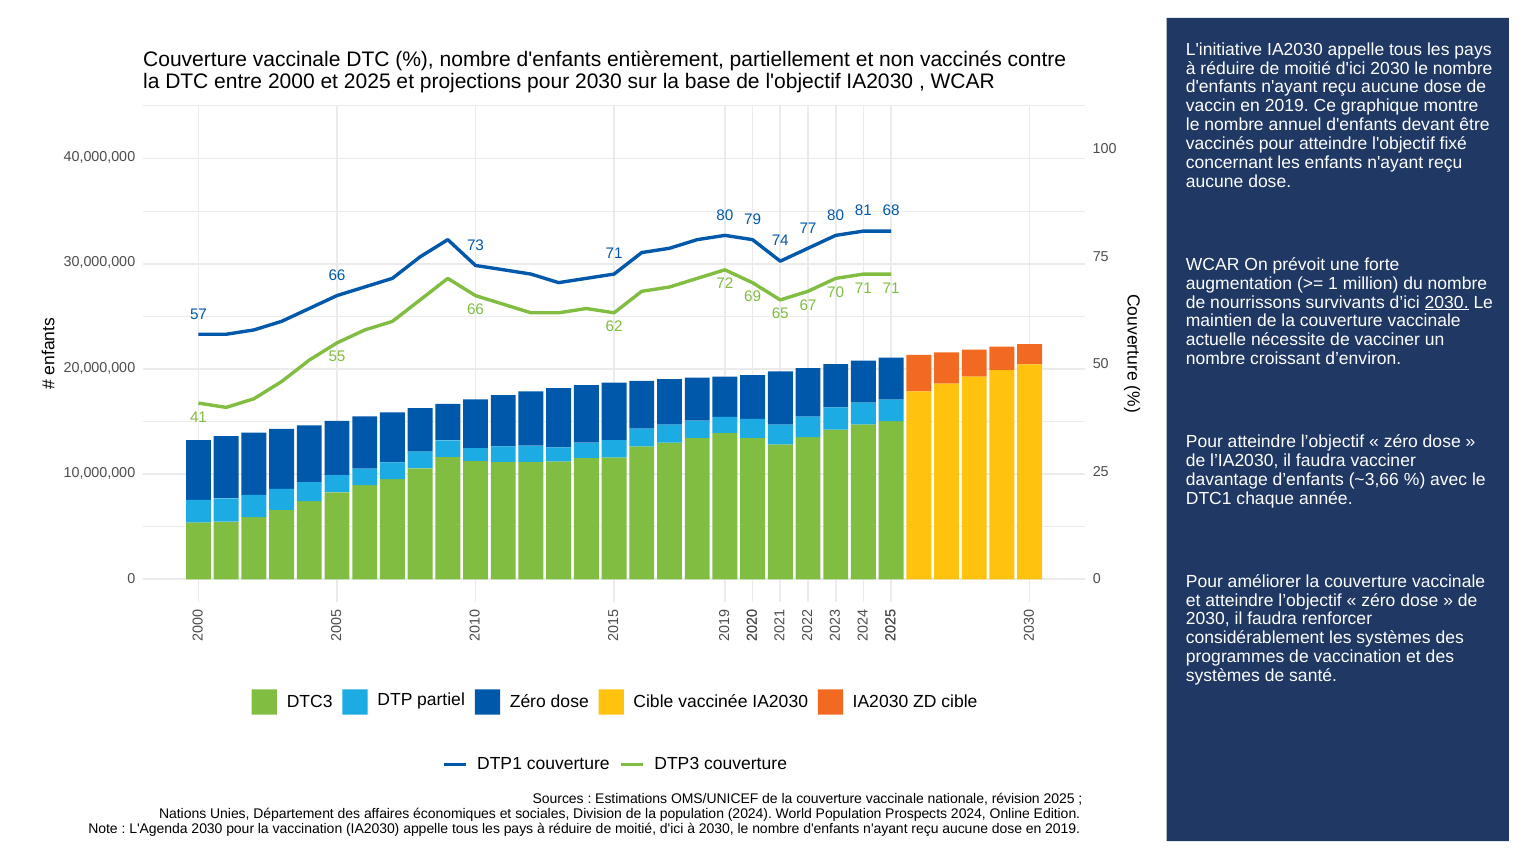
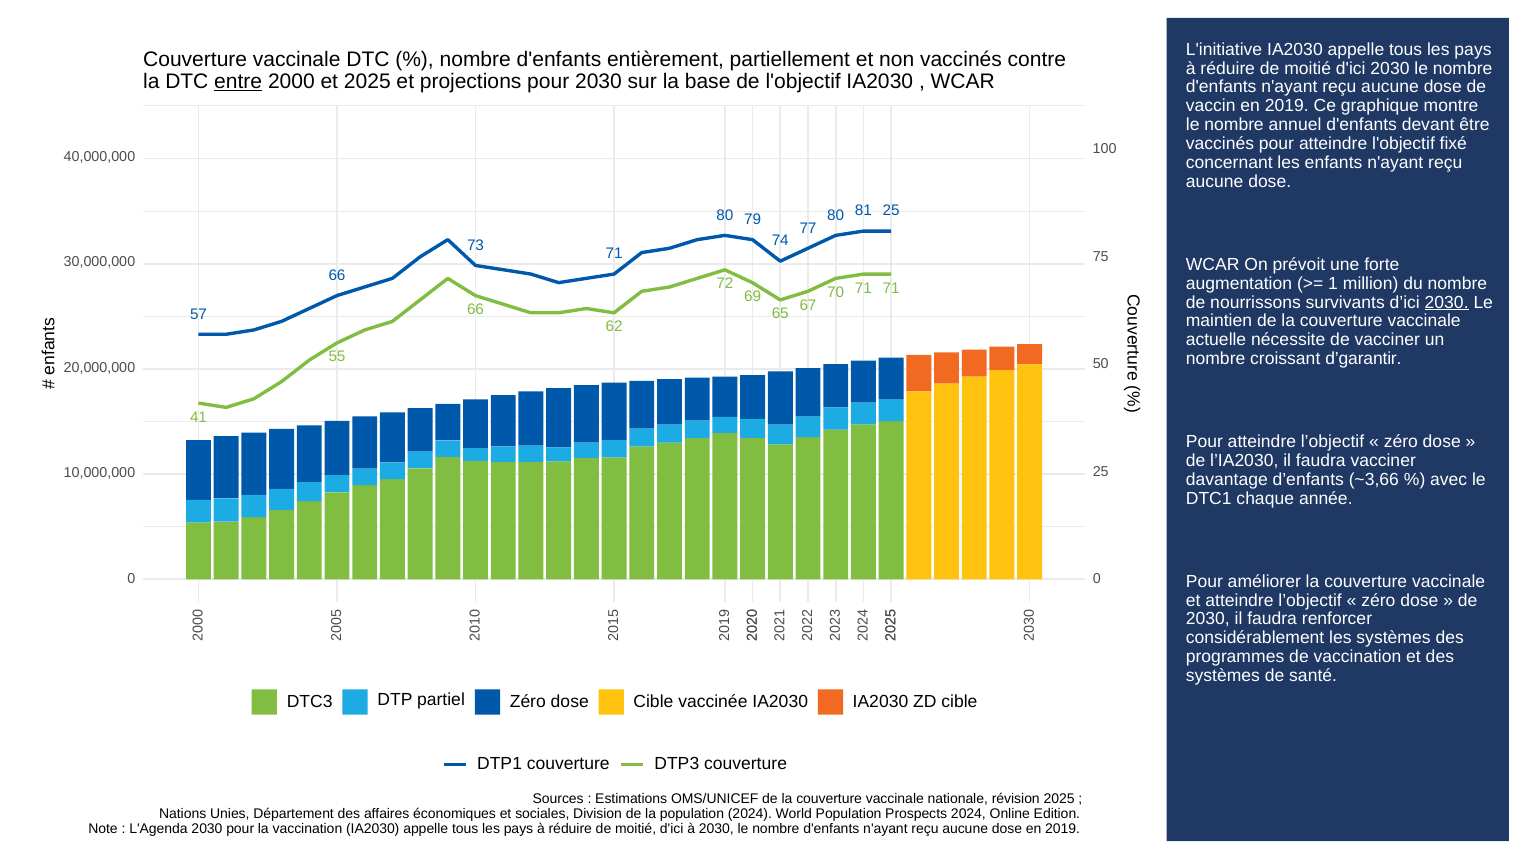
entre underline: none -> present
81 68: 68 -> 25
d’environ: d’environ -> d’garantir
